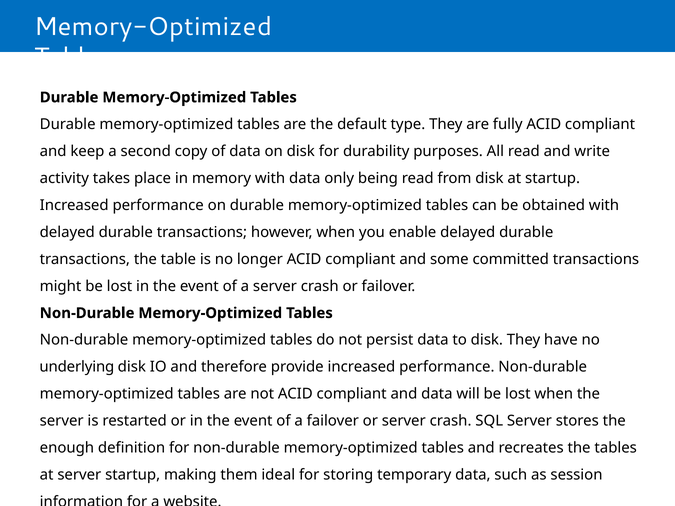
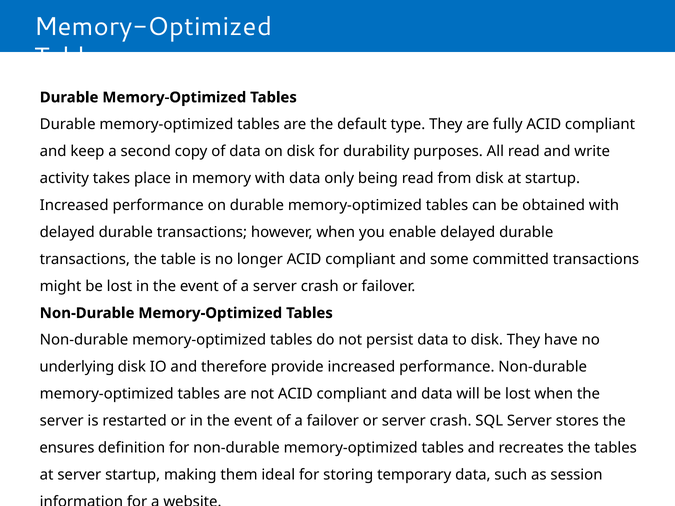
enough: enough -> ensures
